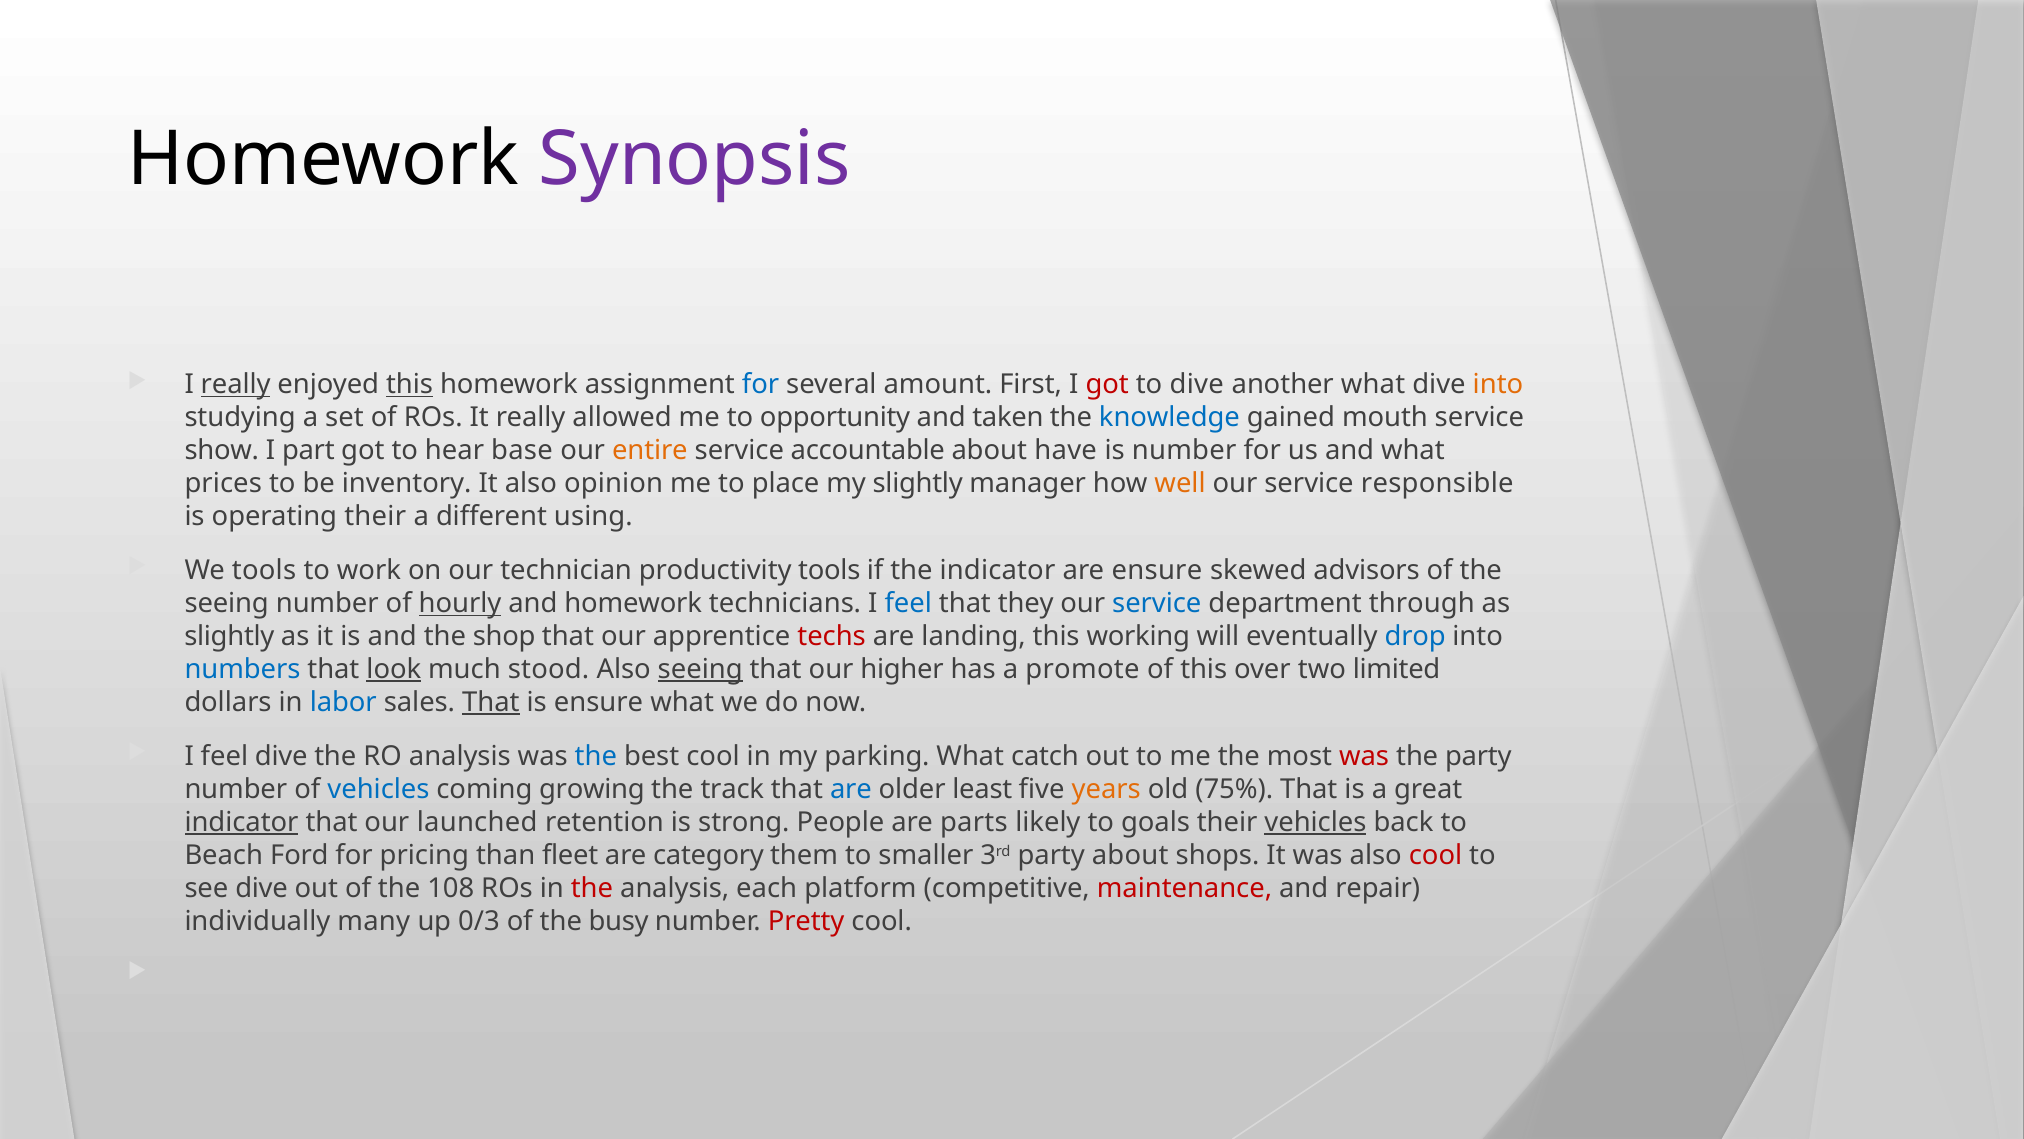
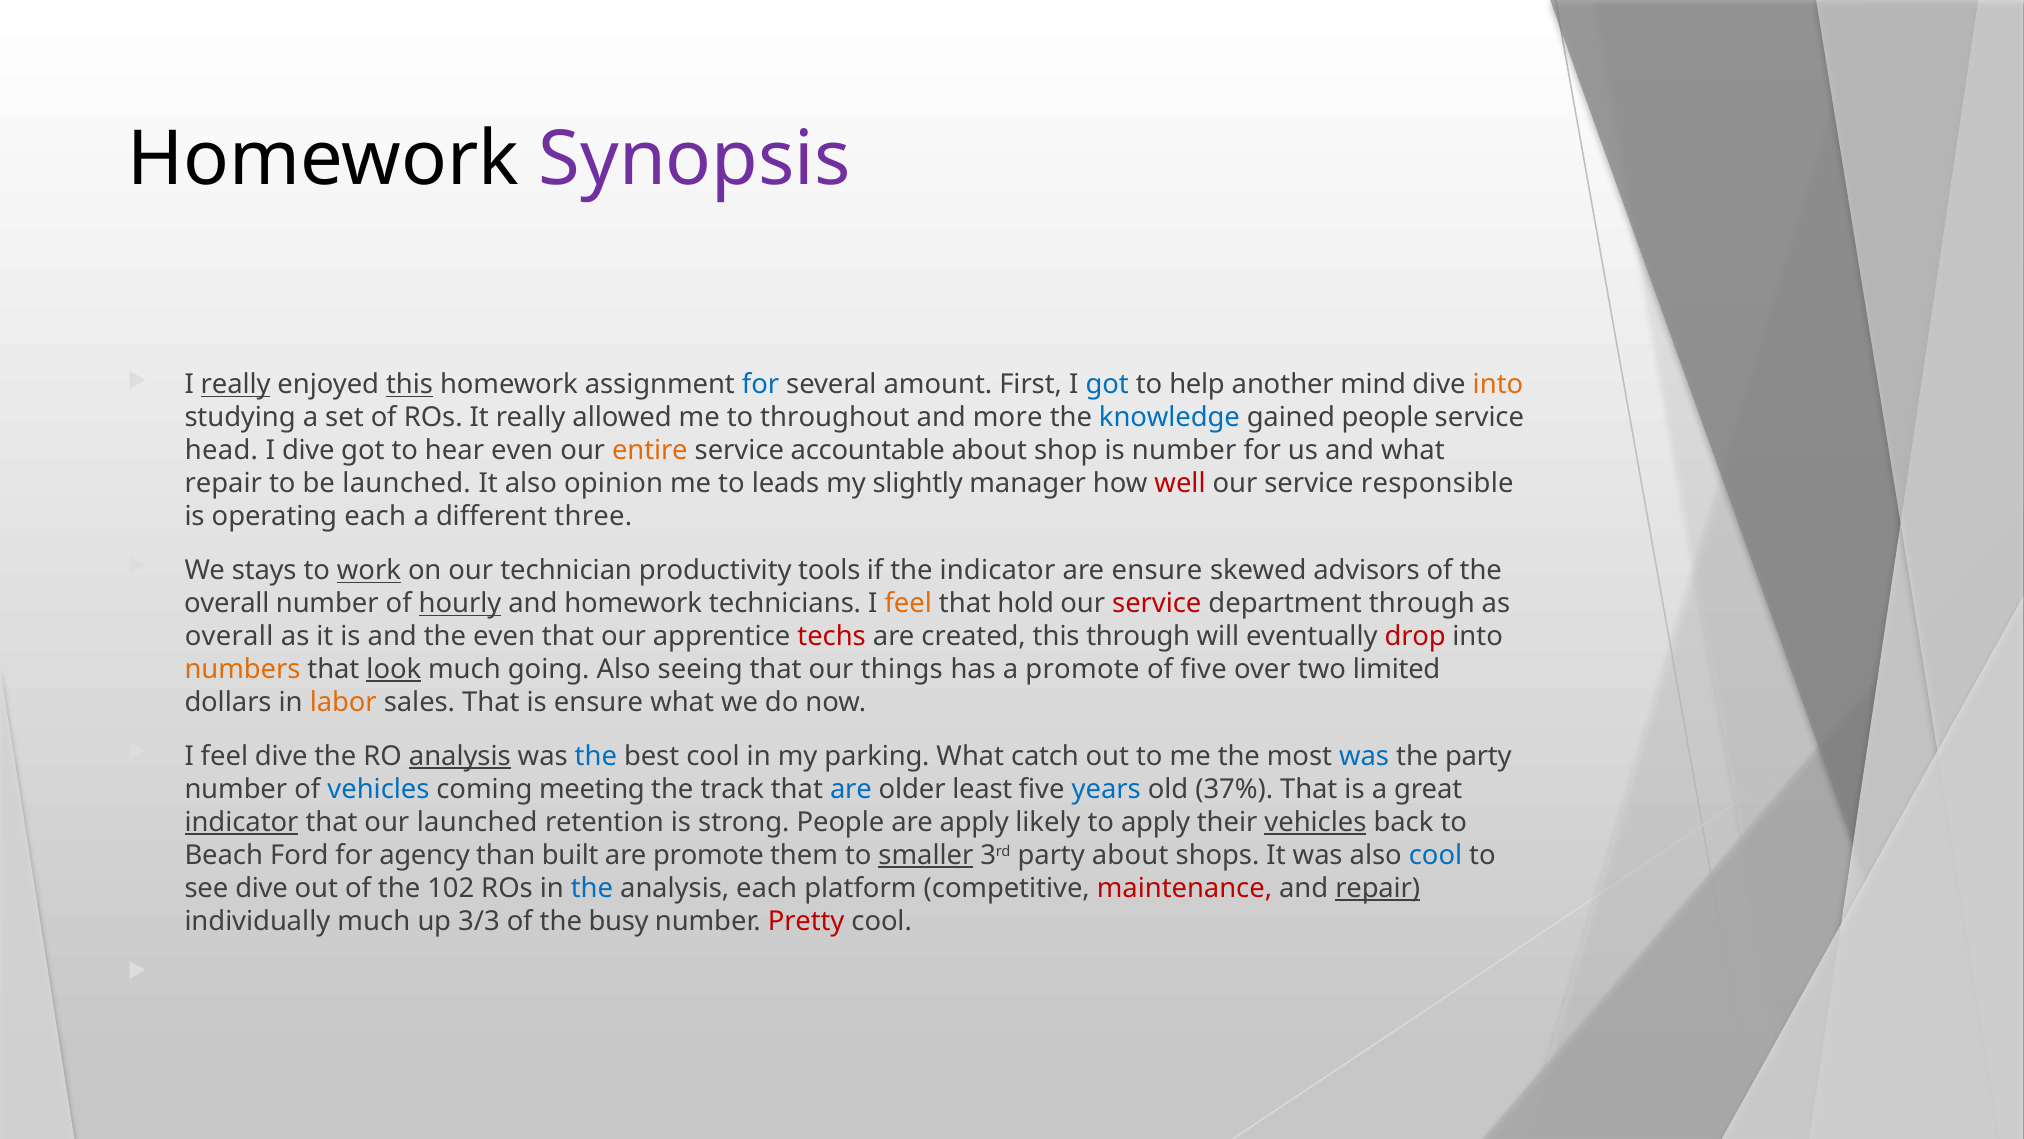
got at (1107, 385) colour: red -> blue
to dive: dive -> help
another what: what -> mind
opportunity: opportunity -> throughout
taken: taken -> more
gained mouth: mouth -> people
show: show -> head
I part: part -> dive
hear base: base -> even
have: have -> shop
prices at (223, 483): prices -> repair
be inventory: inventory -> launched
place: place -> leads
well colour: orange -> red
operating their: their -> each
using: using -> three
We tools: tools -> stays
work underline: none -> present
seeing at (227, 603): seeing -> overall
feel at (908, 603) colour: blue -> orange
they: they -> hold
service at (1157, 603) colour: blue -> red
slightly at (229, 636): slightly -> overall
the shop: shop -> even
landing: landing -> created
this working: working -> through
drop colour: blue -> red
numbers colour: blue -> orange
stood: stood -> going
seeing at (700, 669) underline: present -> none
higher: higher -> things
of this: this -> five
labor colour: blue -> orange
That at (491, 702) underline: present -> none
analysis at (460, 756) underline: none -> present
was at (1364, 756) colour: red -> blue
growing: growing -> meeting
years colour: orange -> blue
75%: 75% -> 37%
are parts: parts -> apply
to goals: goals -> apply
pricing: pricing -> agency
fleet: fleet -> built
are category: category -> promote
smaller underline: none -> present
cool at (1436, 855) colour: red -> blue
108: 108 -> 102
the at (592, 888) colour: red -> blue
repair at (1378, 888) underline: none -> present
individually many: many -> much
0/3: 0/3 -> 3/3
